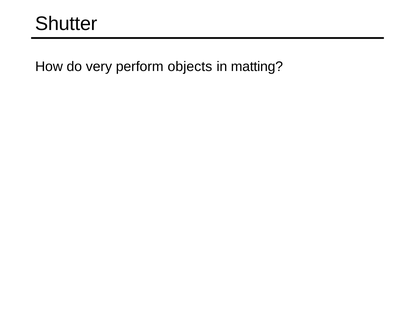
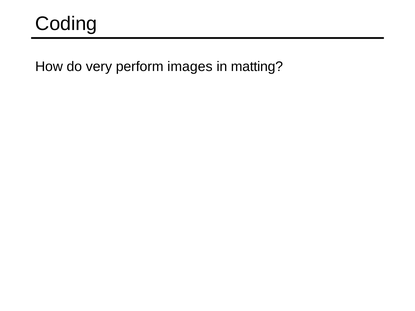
Shutter: Shutter -> Coding
objects: objects -> images
